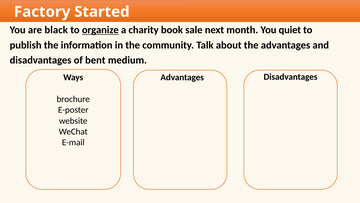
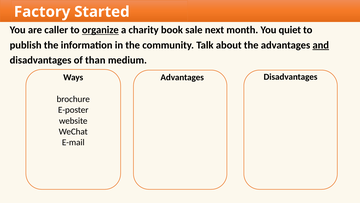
black: black -> caller
and underline: none -> present
bent: bent -> than
